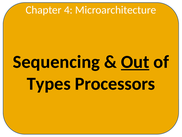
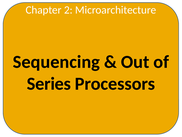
4: 4 -> 2
Out underline: present -> none
Types: Types -> Series
